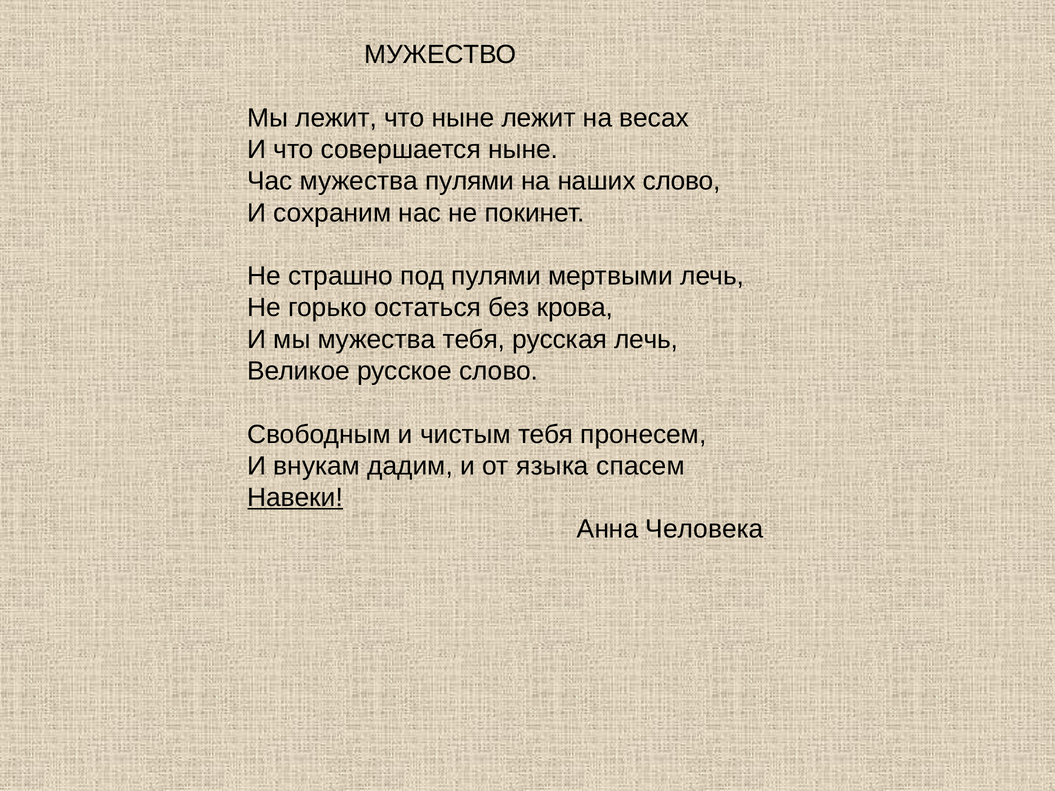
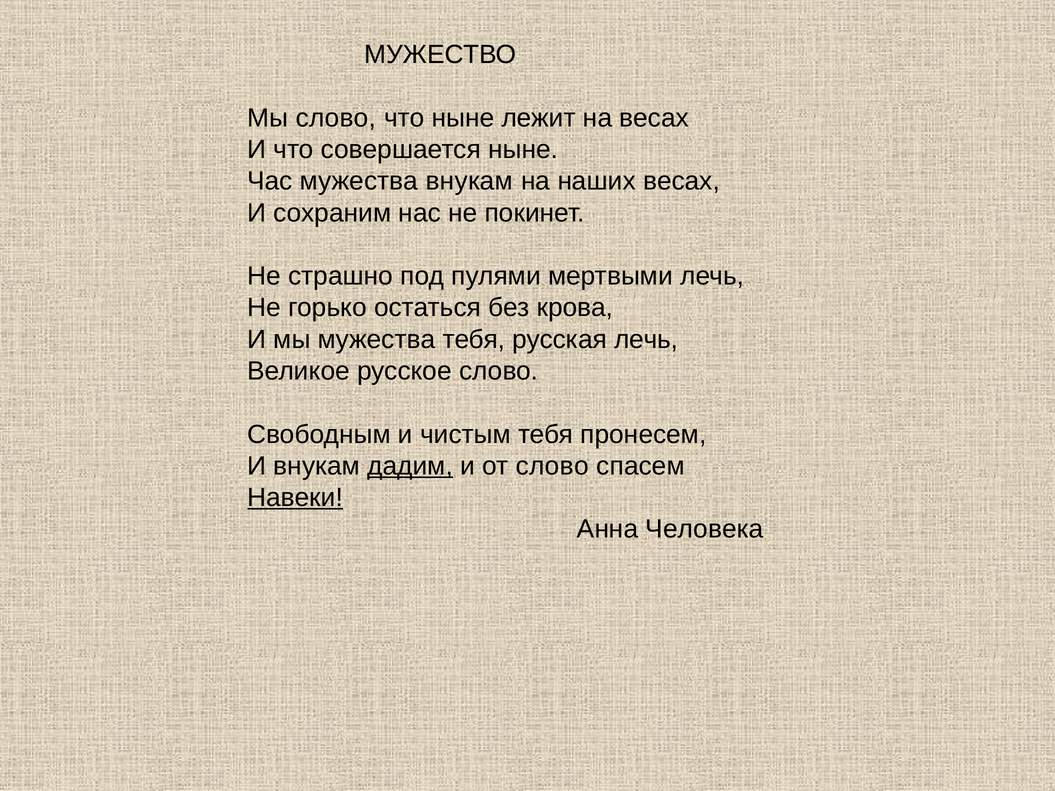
Мы лежит: лежит -> слово
мужества пулями: пулями -> внукам
наших слово: слово -> весах
дадим underline: none -> present
от языка: языка -> слово
